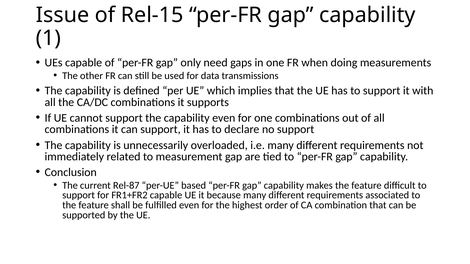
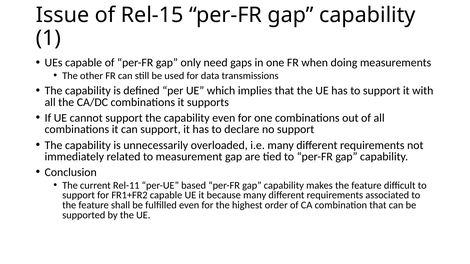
Rel-87: Rel-87 -> Rel-11
